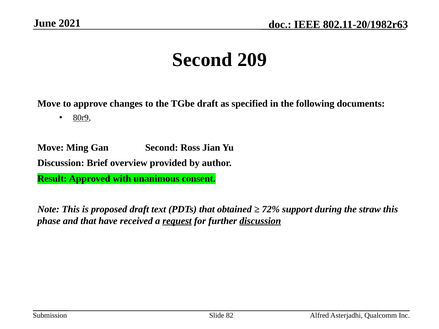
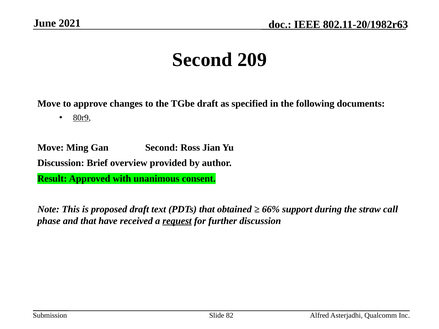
72%: 72% -> 66%
straw this: this -> call
discussion at (260, 221) underline: present -> none
